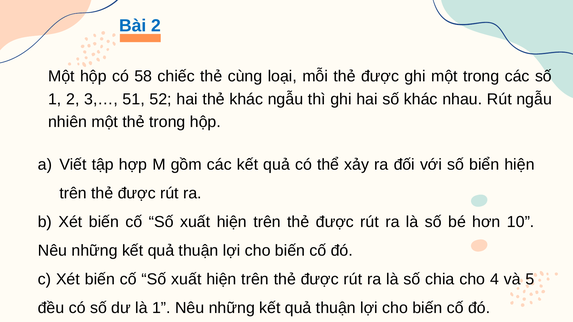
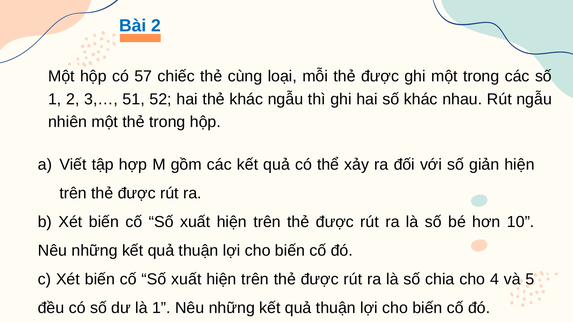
58: 58 -> 57
biển: biển -> giản
